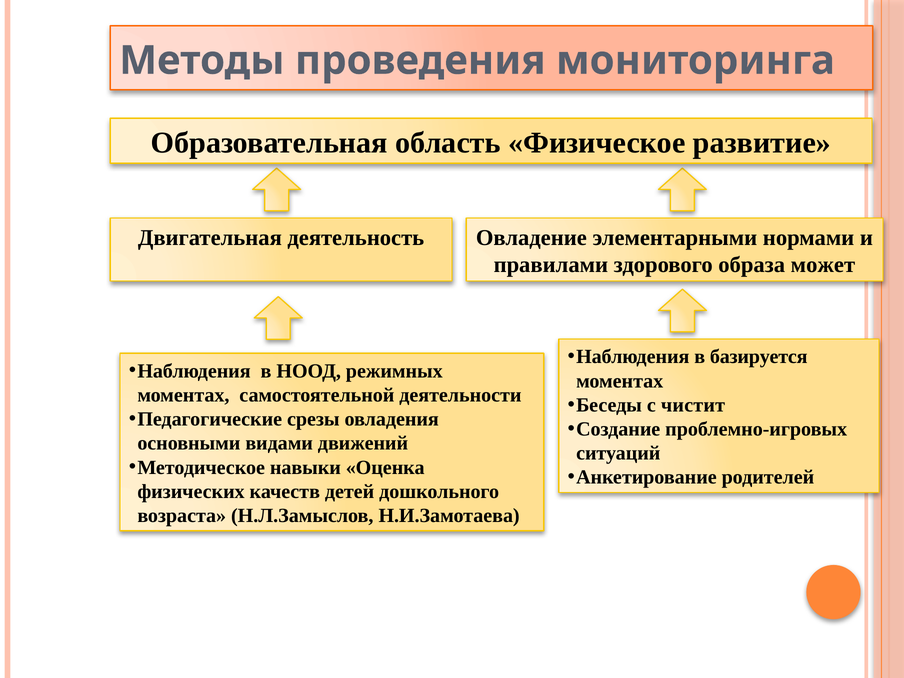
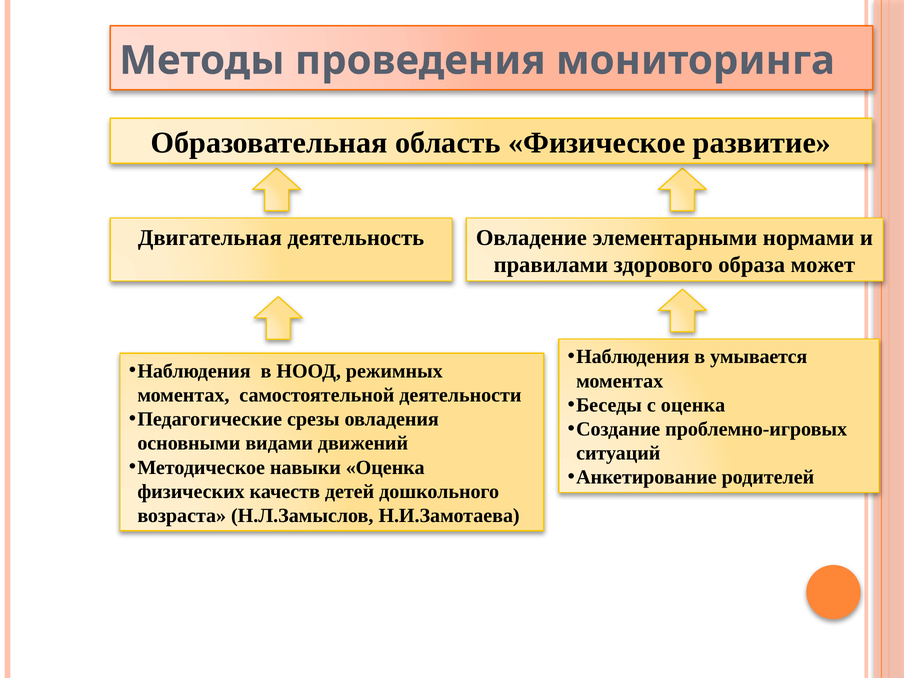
базируется: базируется -> умывается
с чистит: чистит -> оценка
